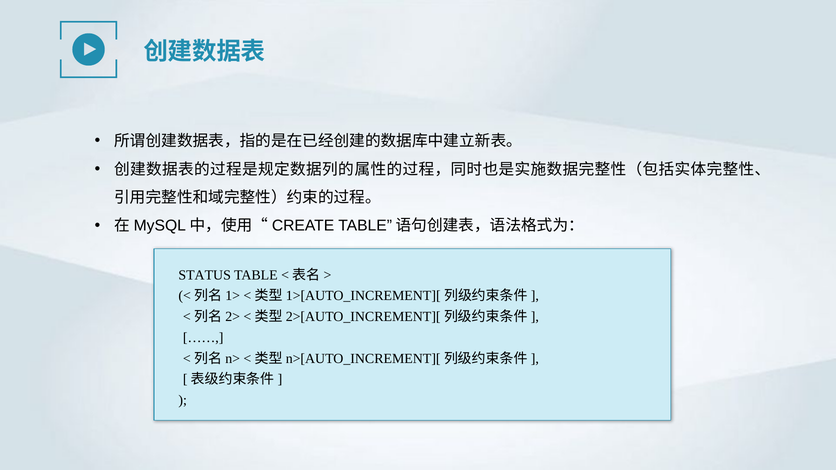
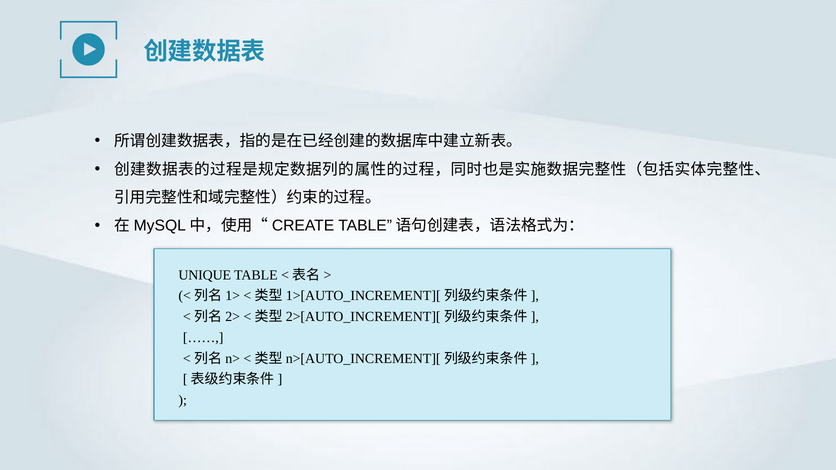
STATUS: STATUS -> UNIQUE
